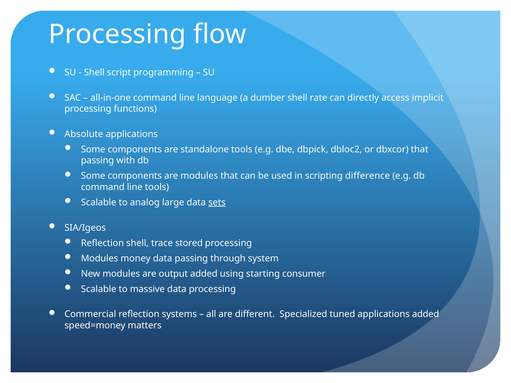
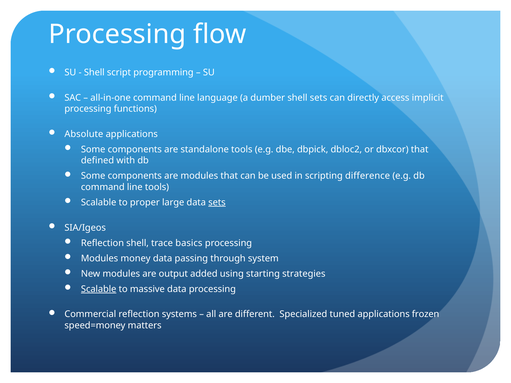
shell rate: rate -> sets
passing at (98, 161): passing -> defined
analog: analog -> proper
stored: stored -> basics
consumer: consumer -> strategies
Scalable at (99, 289) underline: none -> present
applications added: added -> frozen
